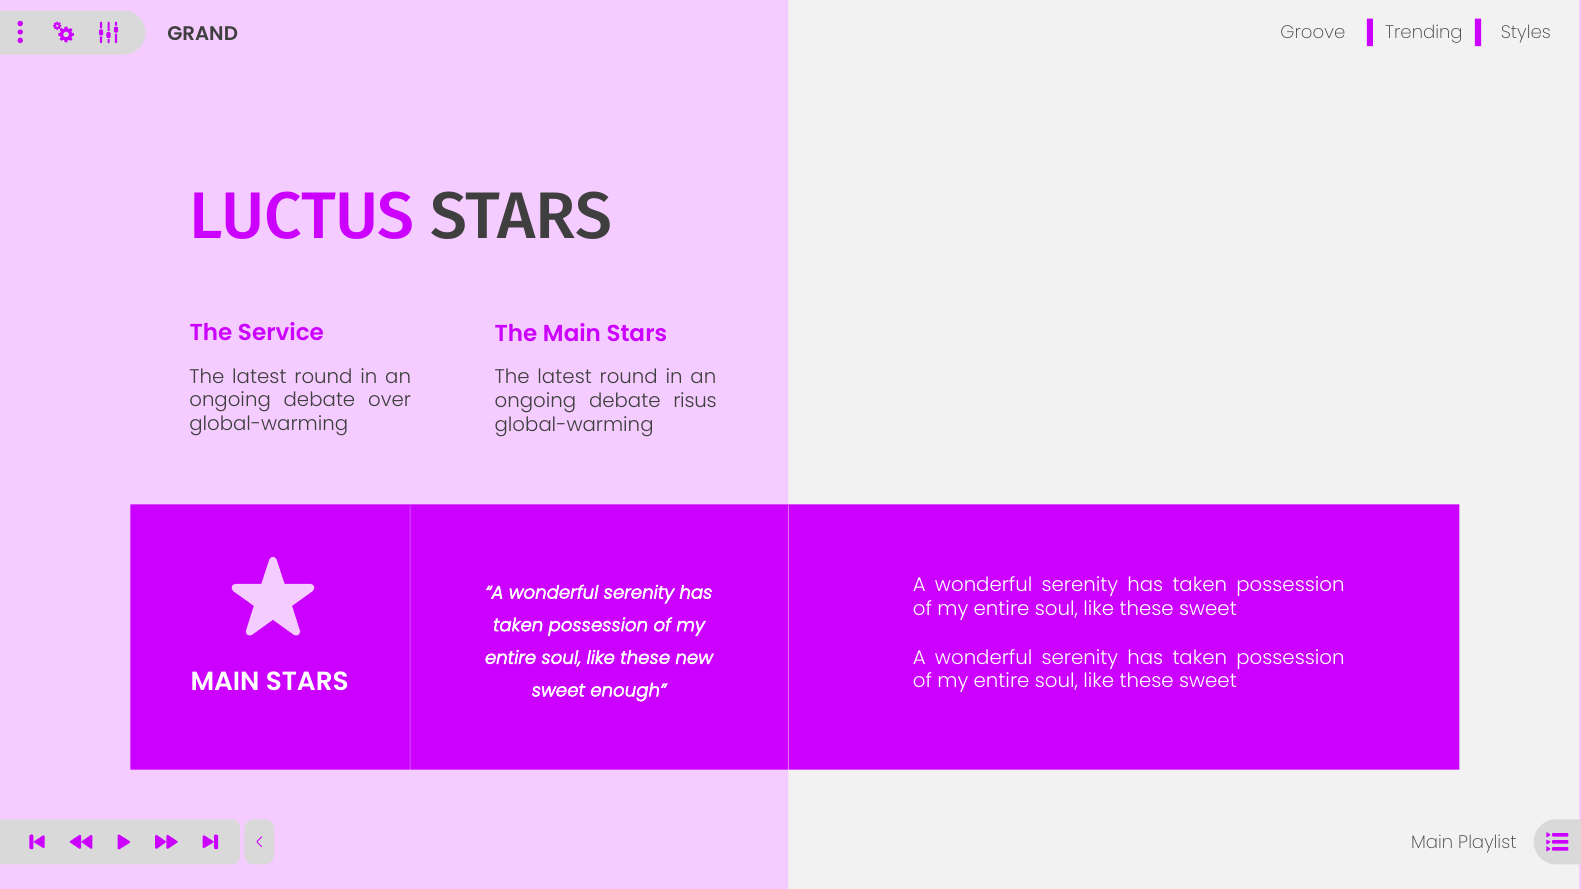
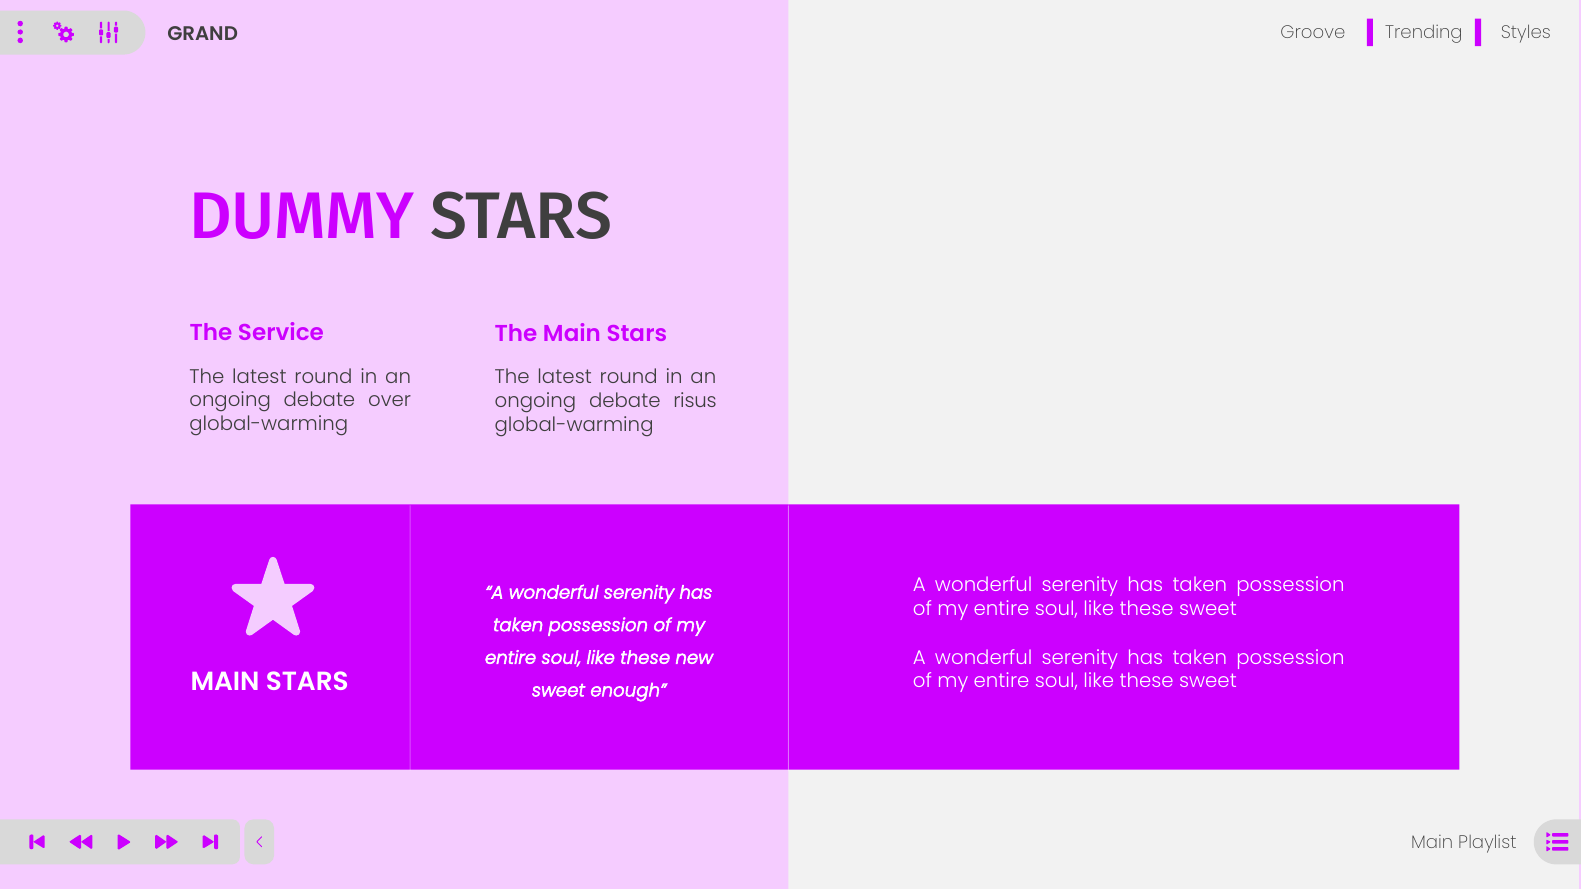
LUCTUS: LUCTUS -> DUMMY
